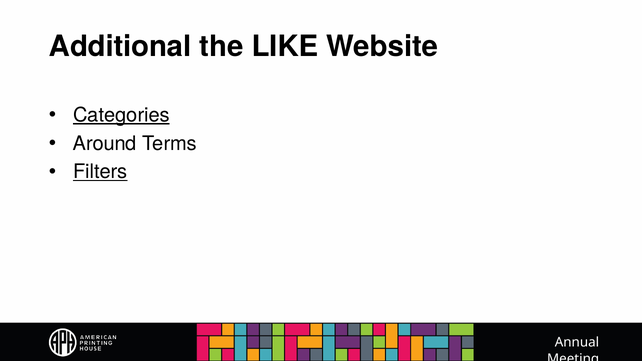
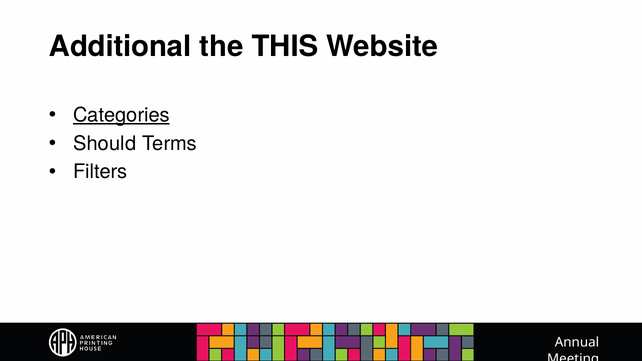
LIKE: LIKE -> THIS
Around: Around -> Should
Filters underline: present -> none
